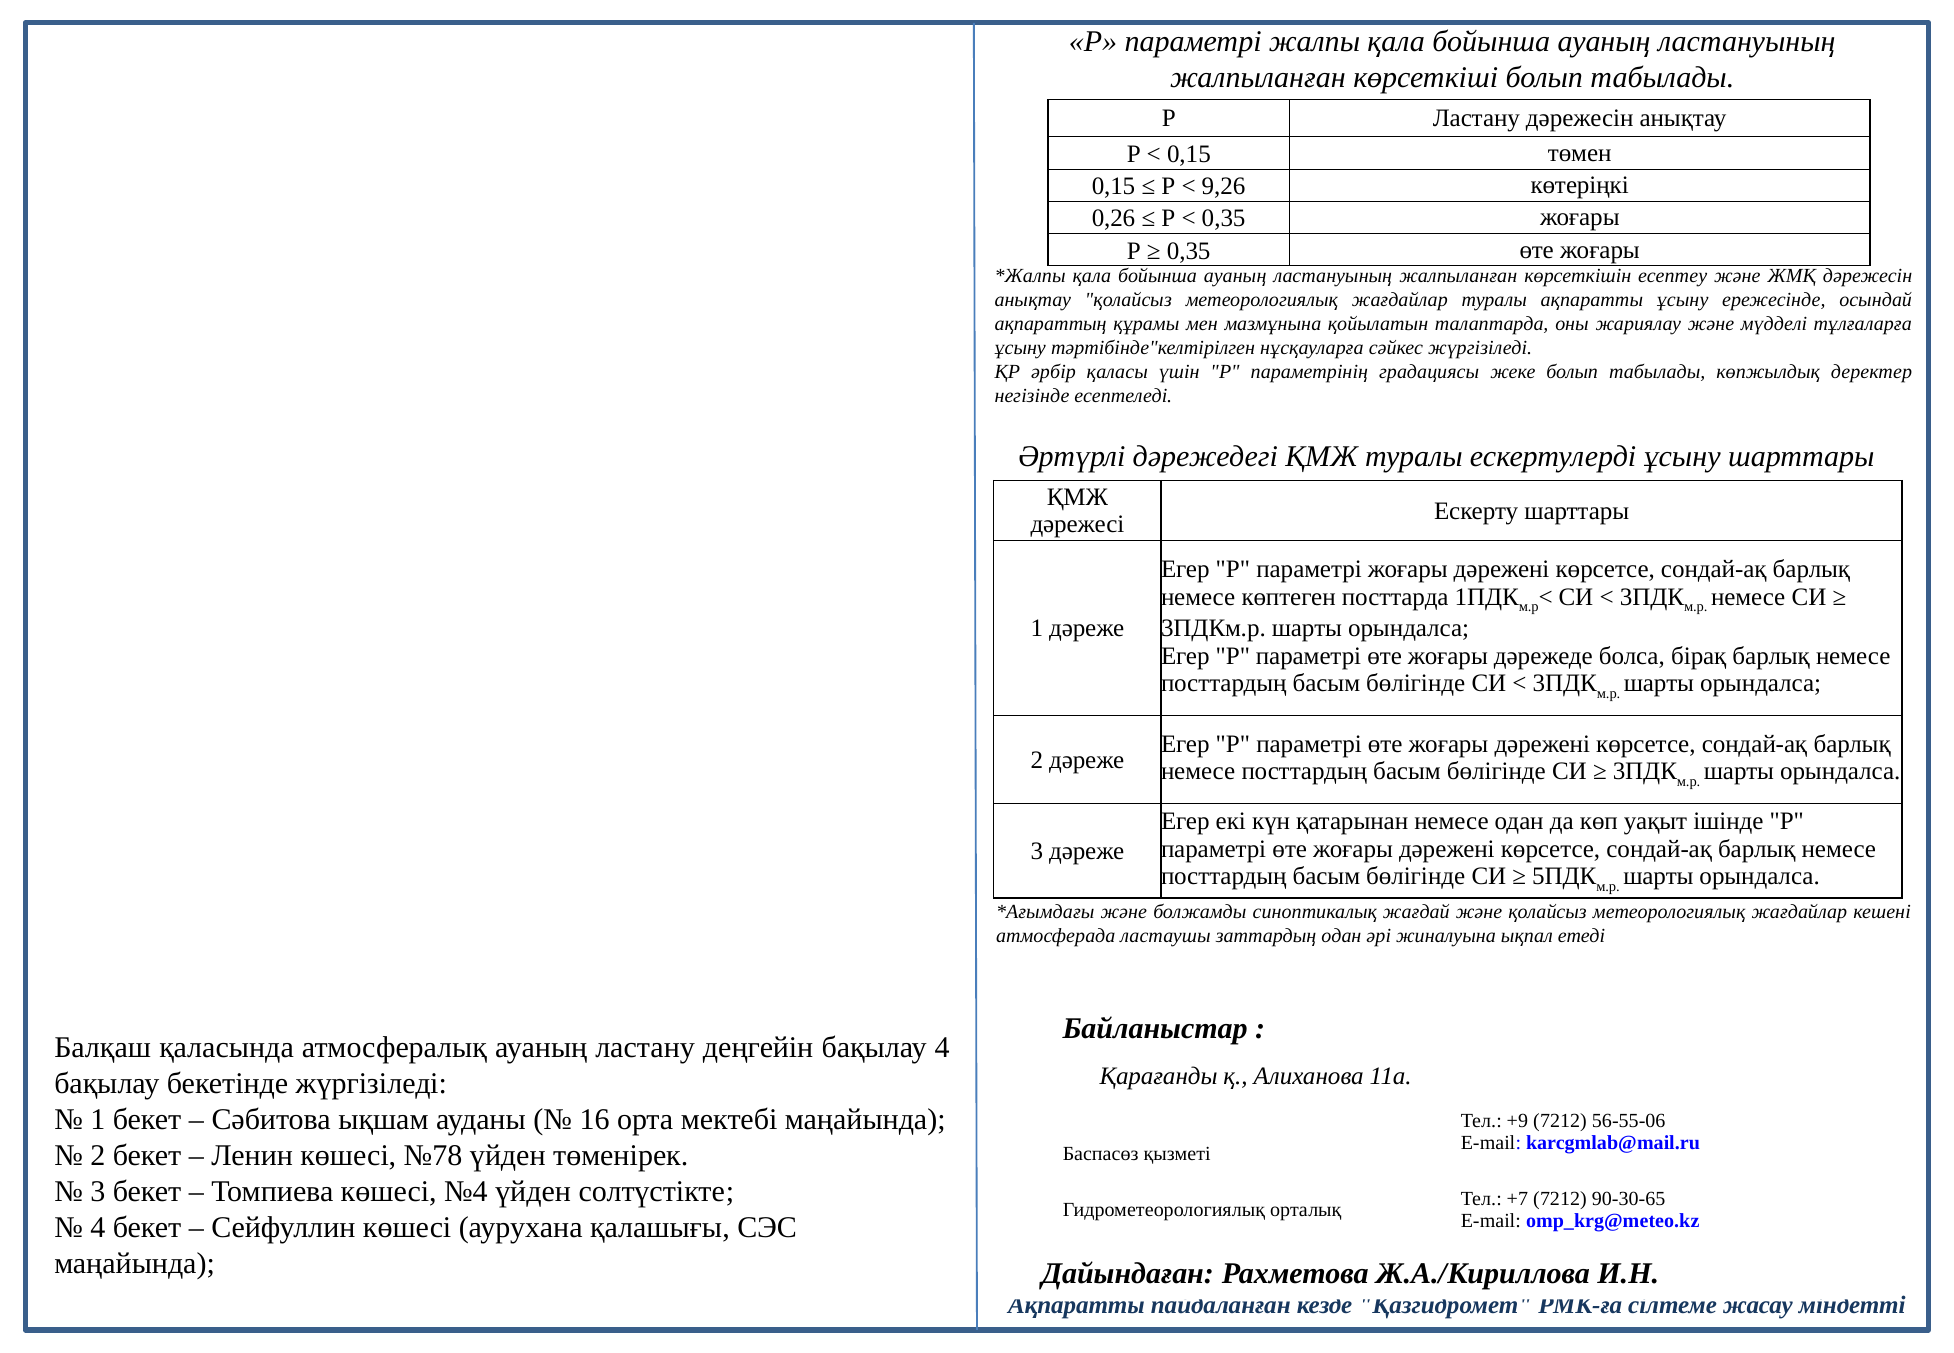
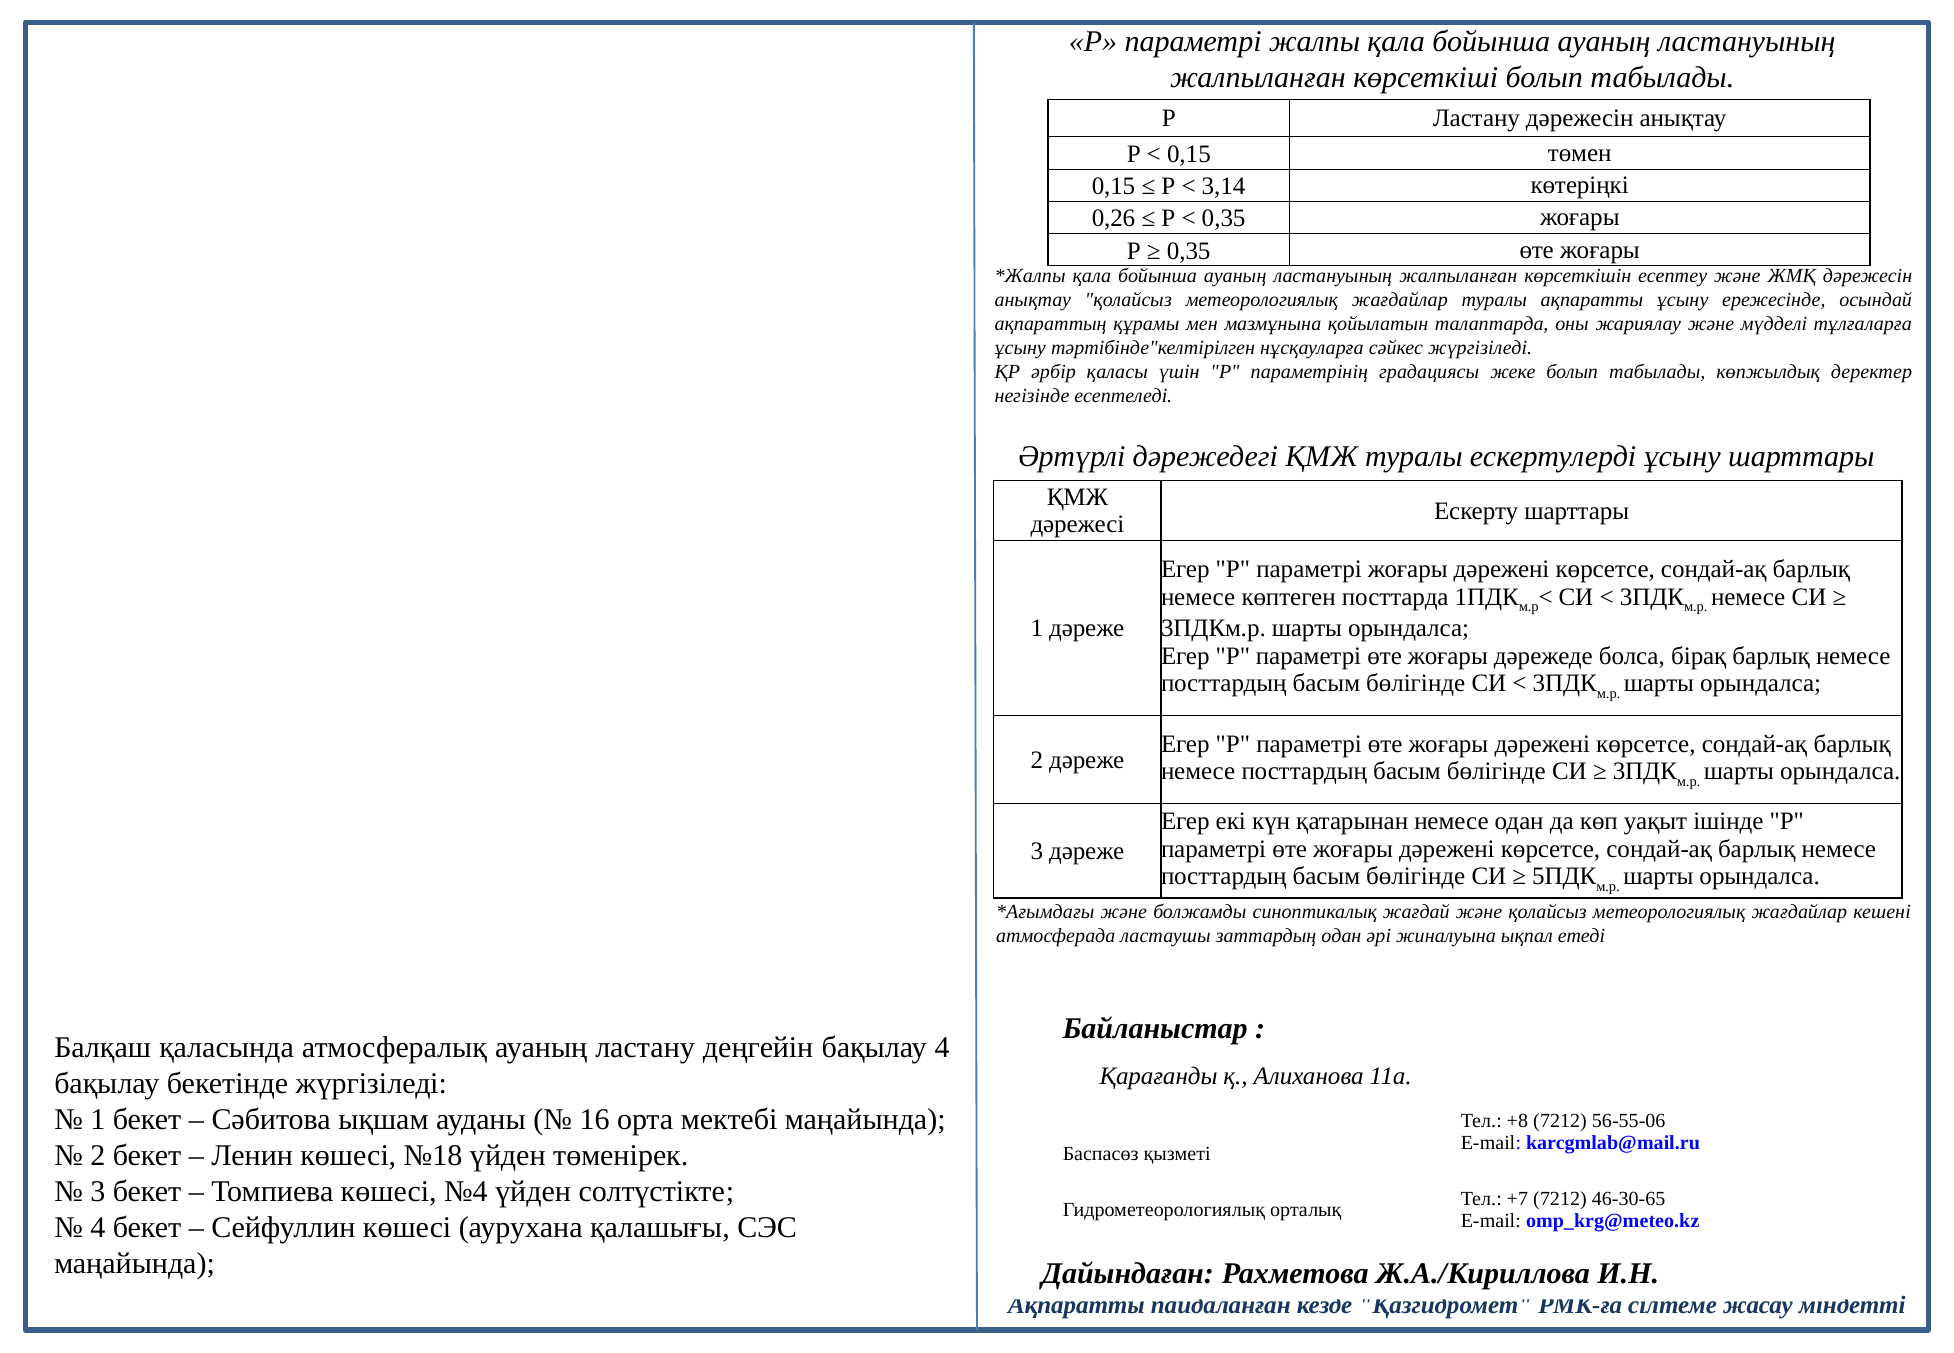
9,26: 9,26 -> 3,14
+9: +9 -> +8
№78: №78 -> №18
90-30-65: 90-30-65 -> 46-30-65
